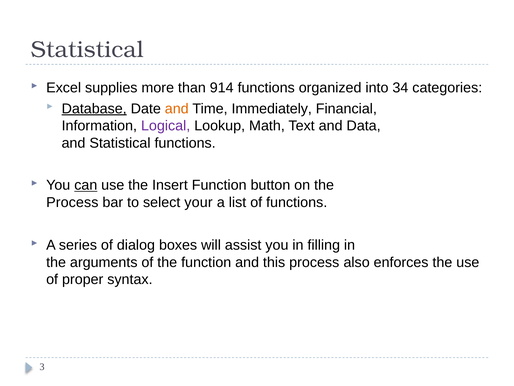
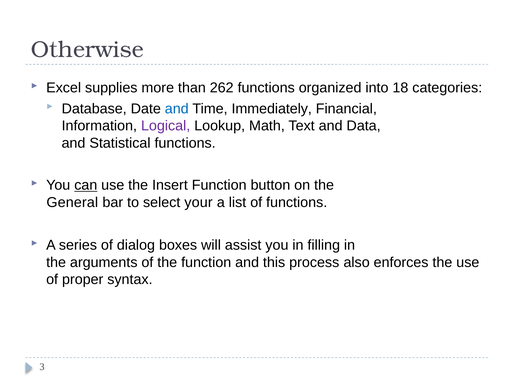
Statistical at (87, 50): Statistical -> Otherwise
914: 914 -> 262
34: 34 -> 18
Database underline: present -> none
and at (177, 109) colour: orange -> blue
Process at (72, 202): Process -> General
